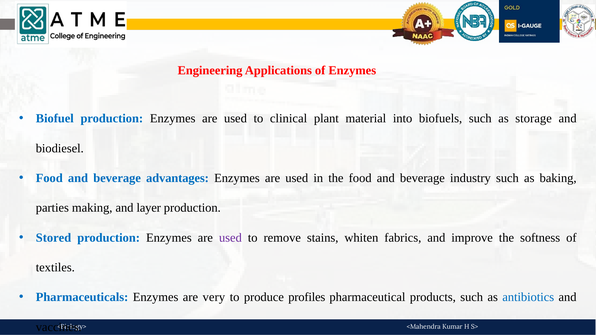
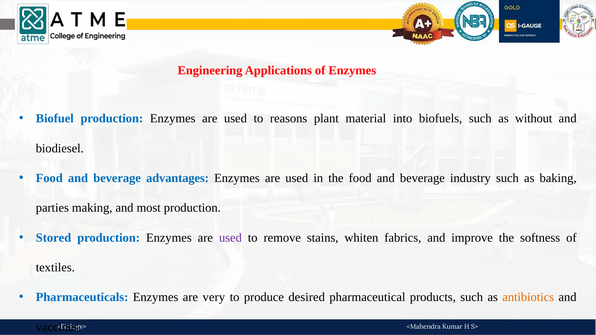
clinical: clinical -> reasons
storage: storage -> without
layer: layer -> most
profiles: profiles -> desired
antibiotics colour: blue -> orange
